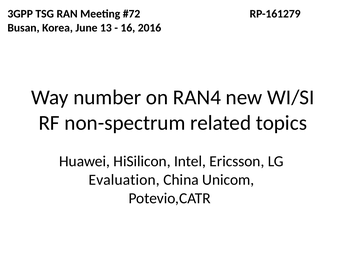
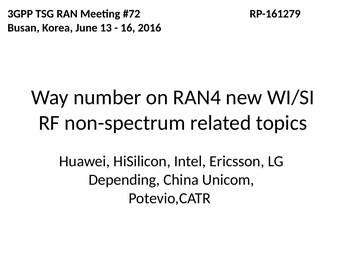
Evaluation: Evaluation -> Depending
